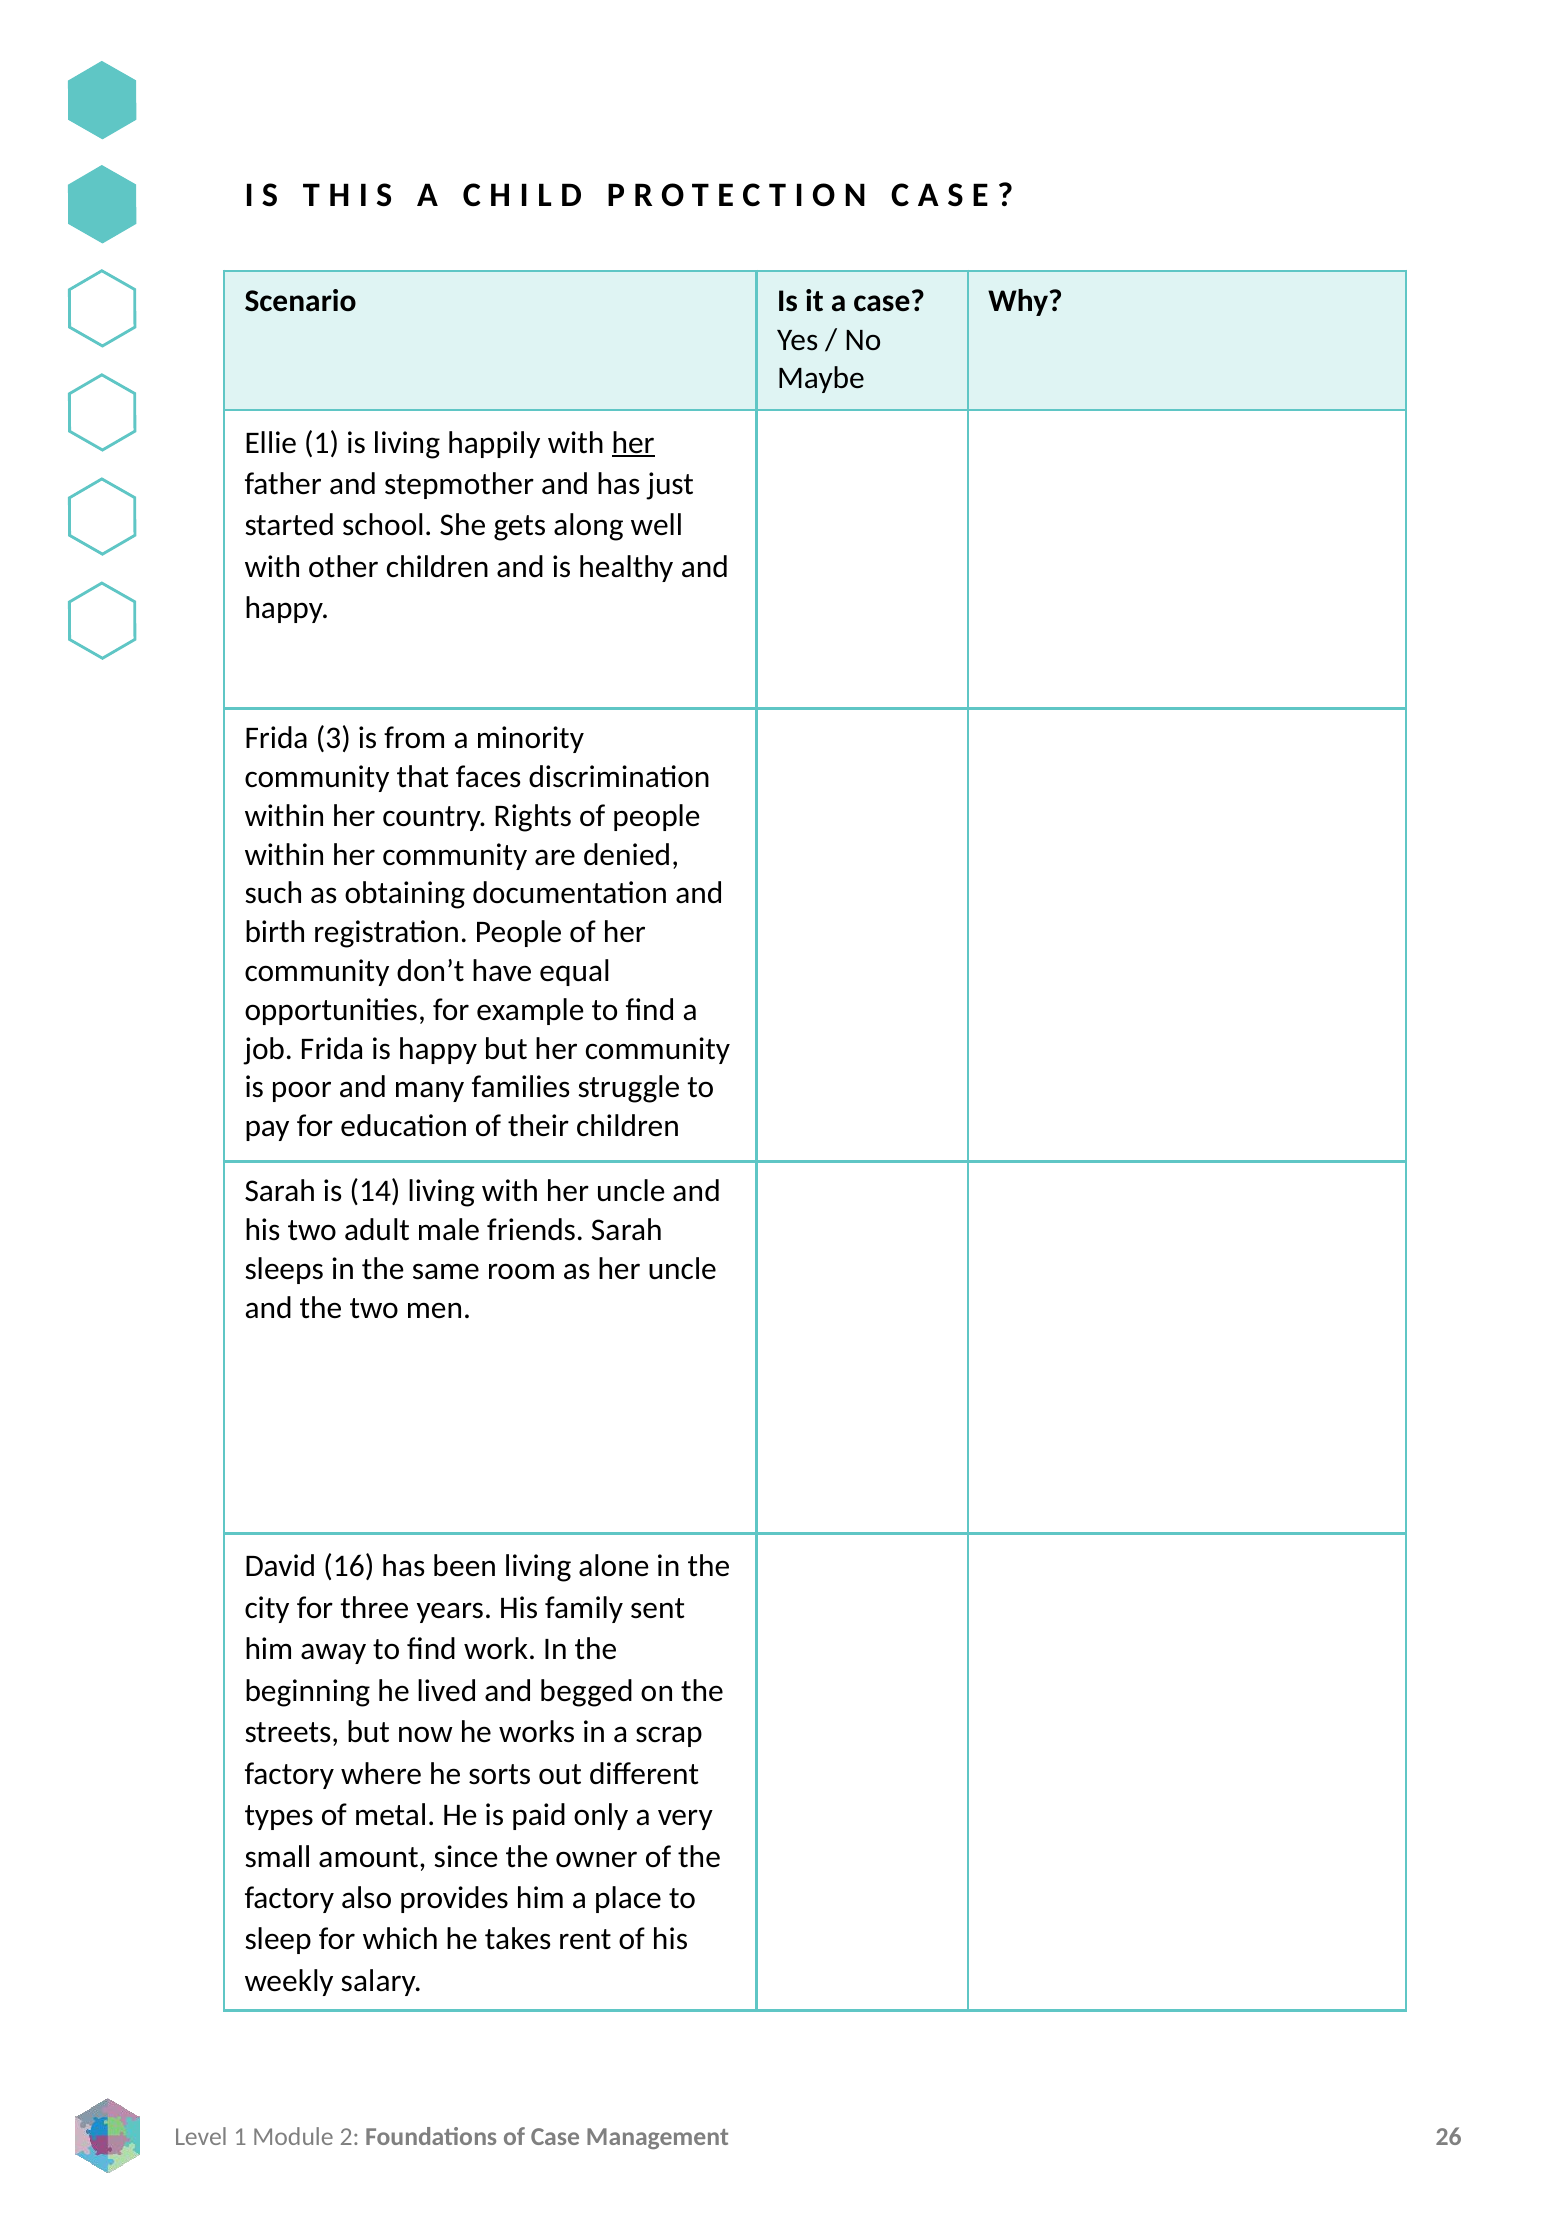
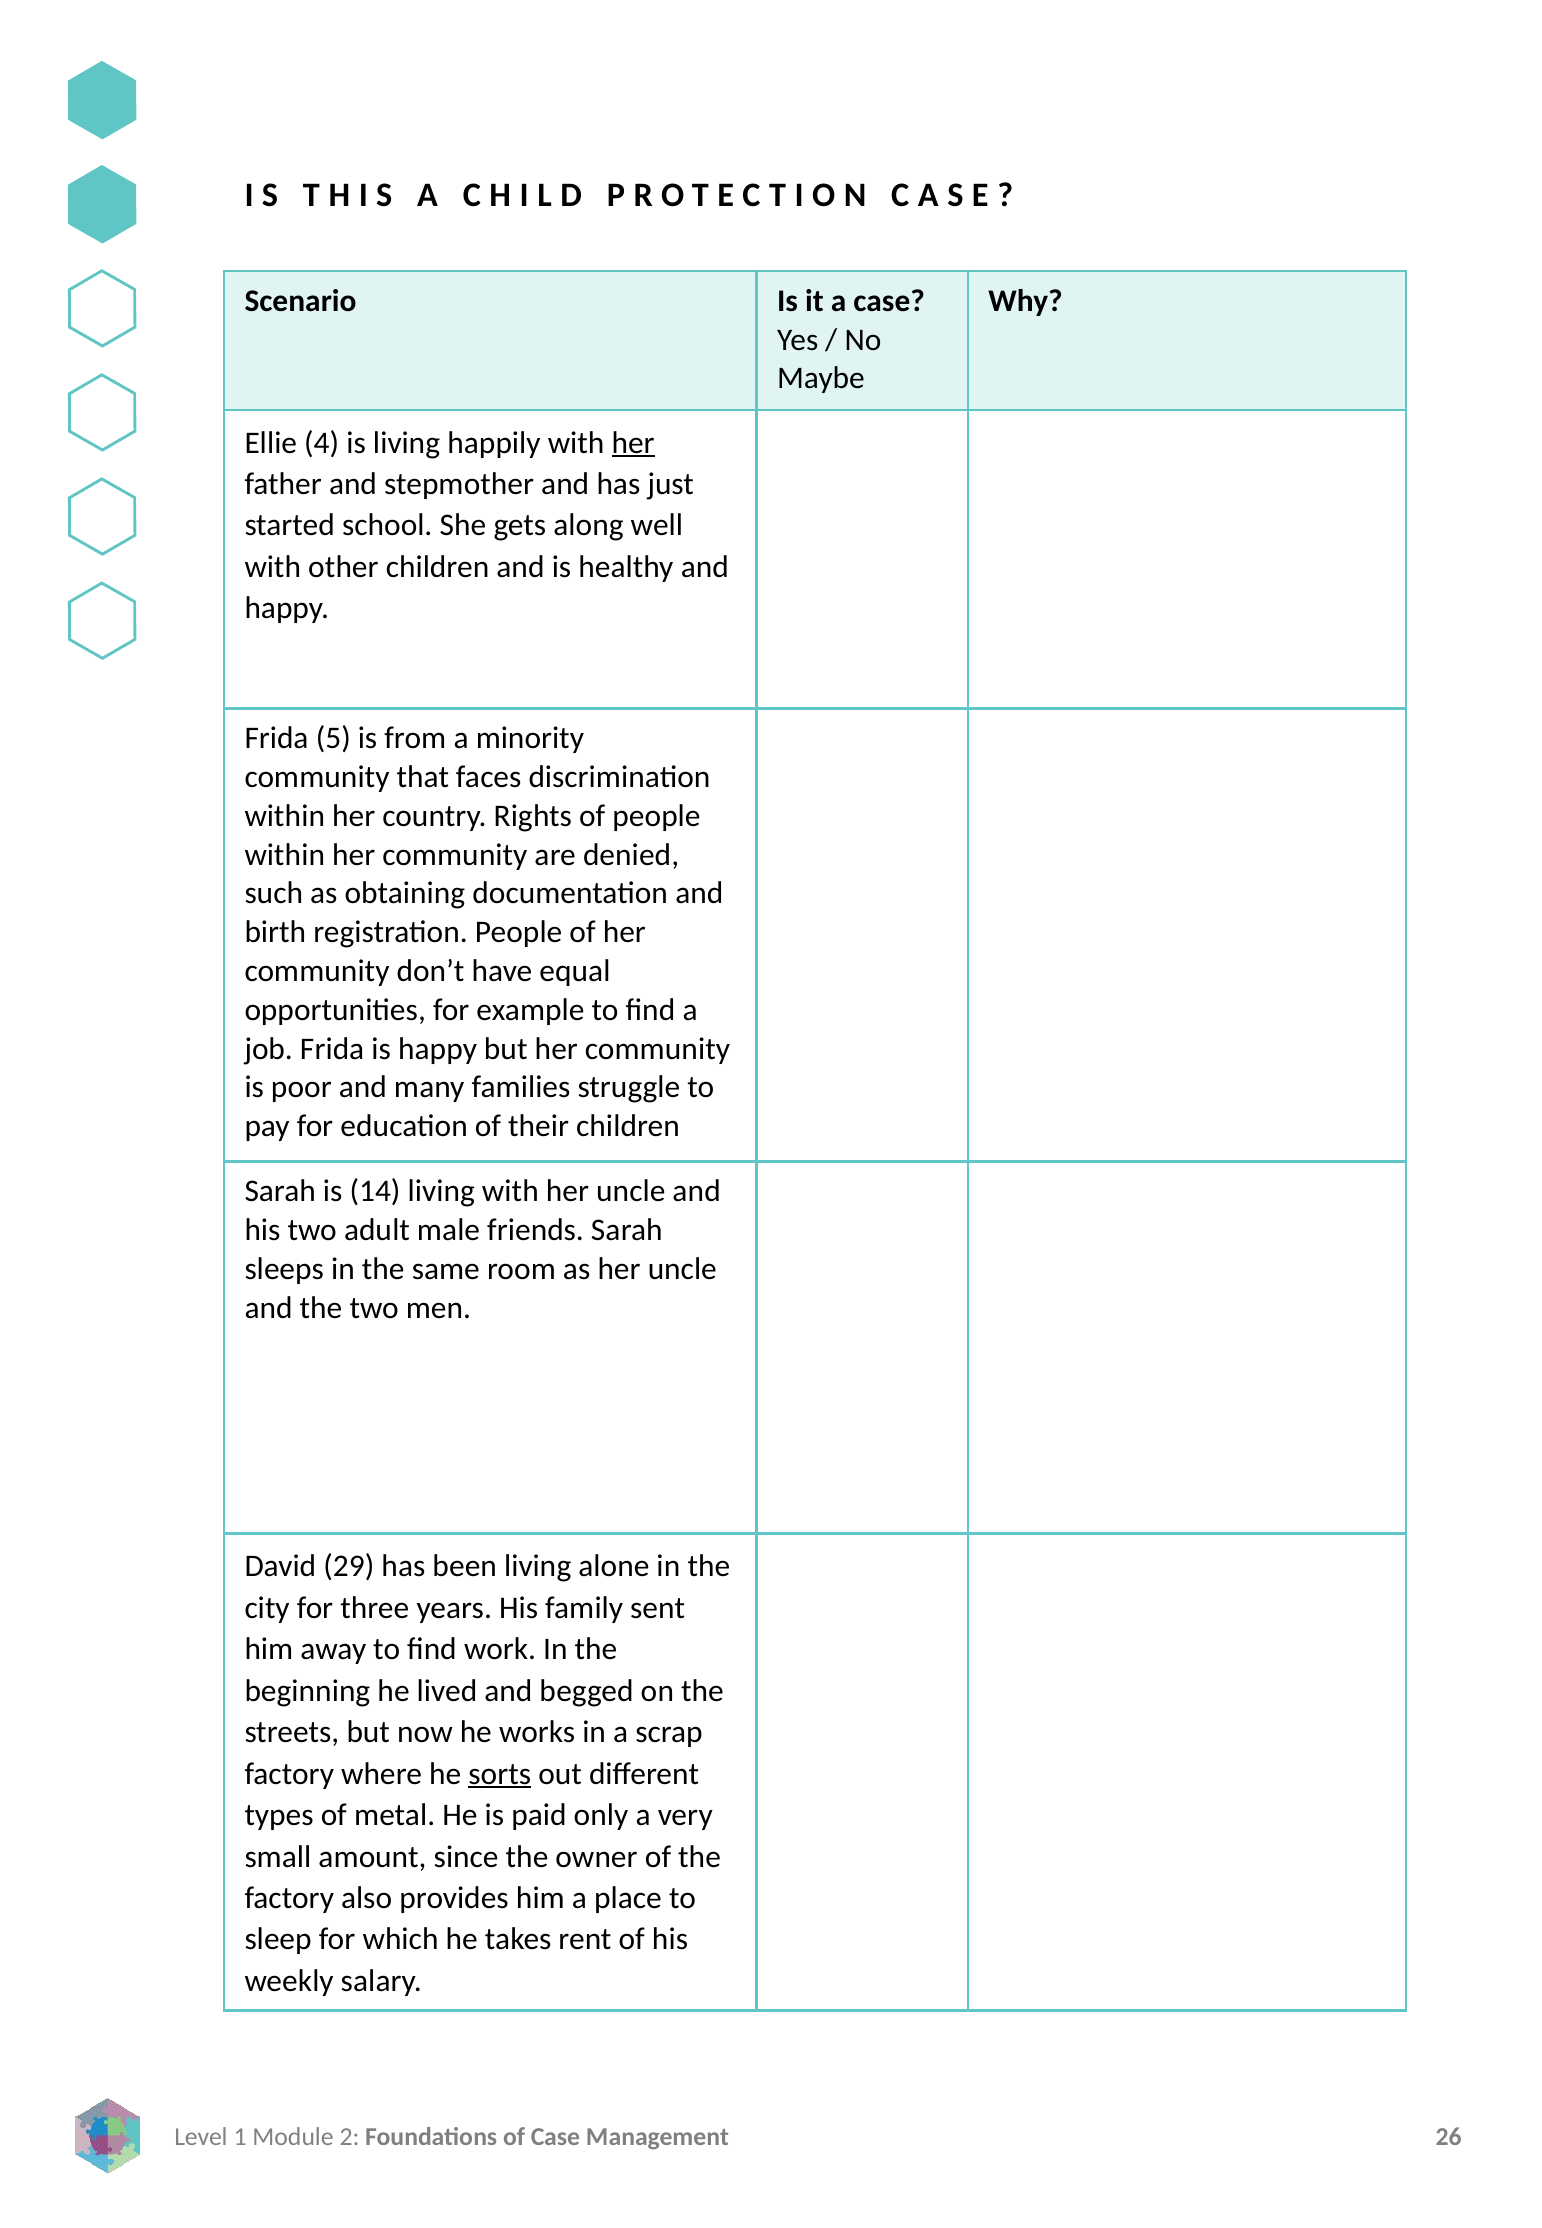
Ellie 1: 1 -> 4
3: 3 -> 5
16: 16 -> 29
sorts underline: none -> present
